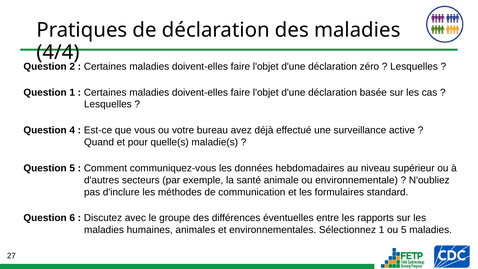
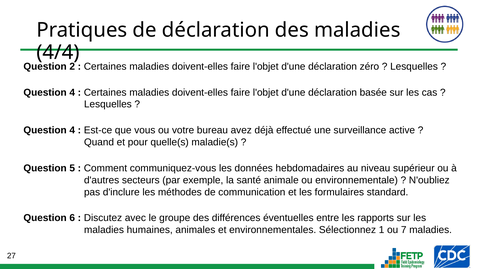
1 at (72, 92): 1 -> 4
ou 5: 5 -> 7
